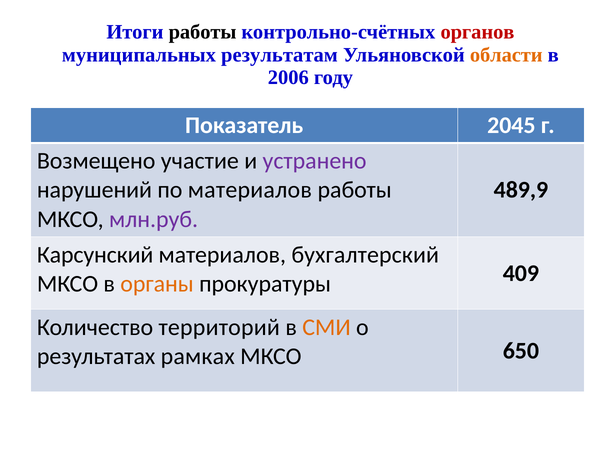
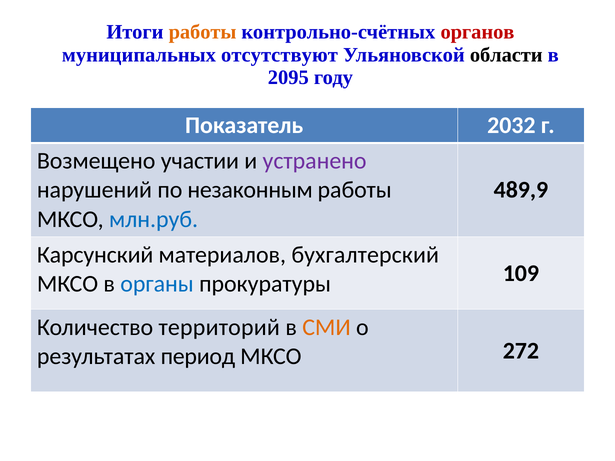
работы at (203, 32) colour: black -> orange
результатам: результатам -> отсутствуют
области colour: orange -> black
2006: 2006 -> 2095
2045: 2045 -> 2032
участие: участие -> участии
по материалов: материалов -> незаконным
млн.руб colour: purple -> blue
органы colour: orange -> blue
409: 409 -> 109
рамках: рамках -> период
650: 650 -> 272
